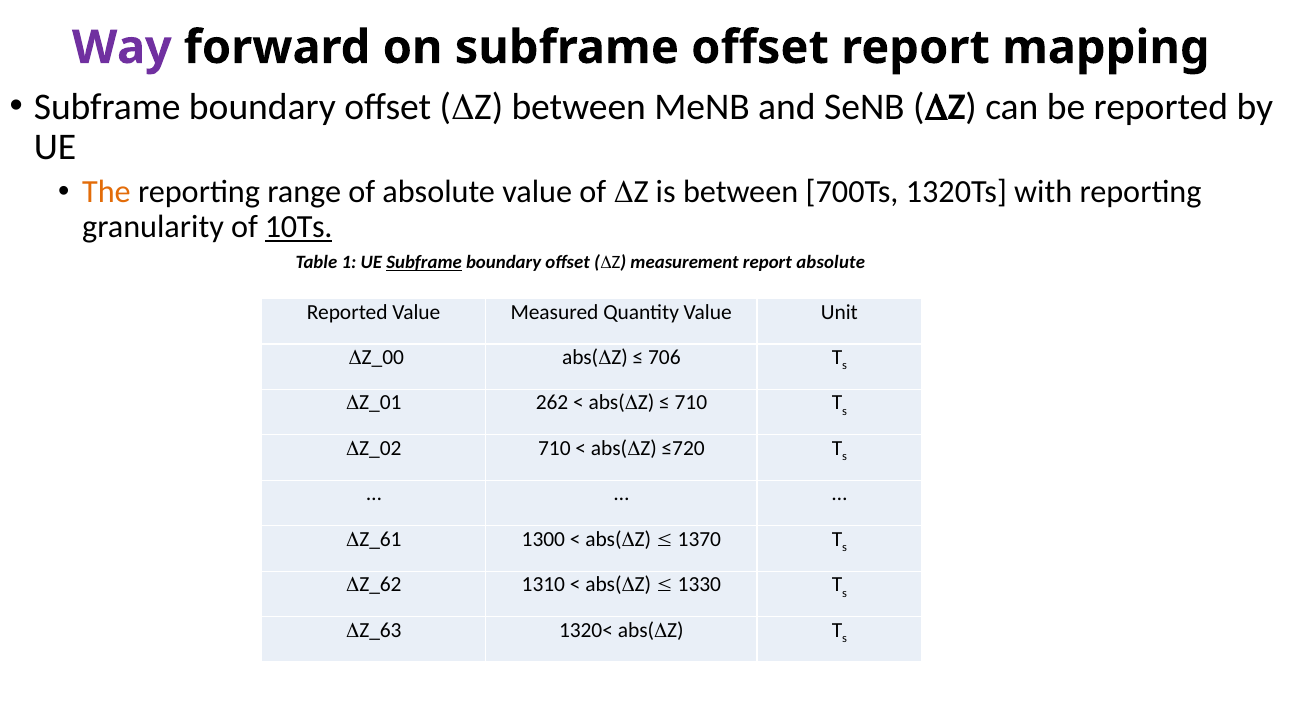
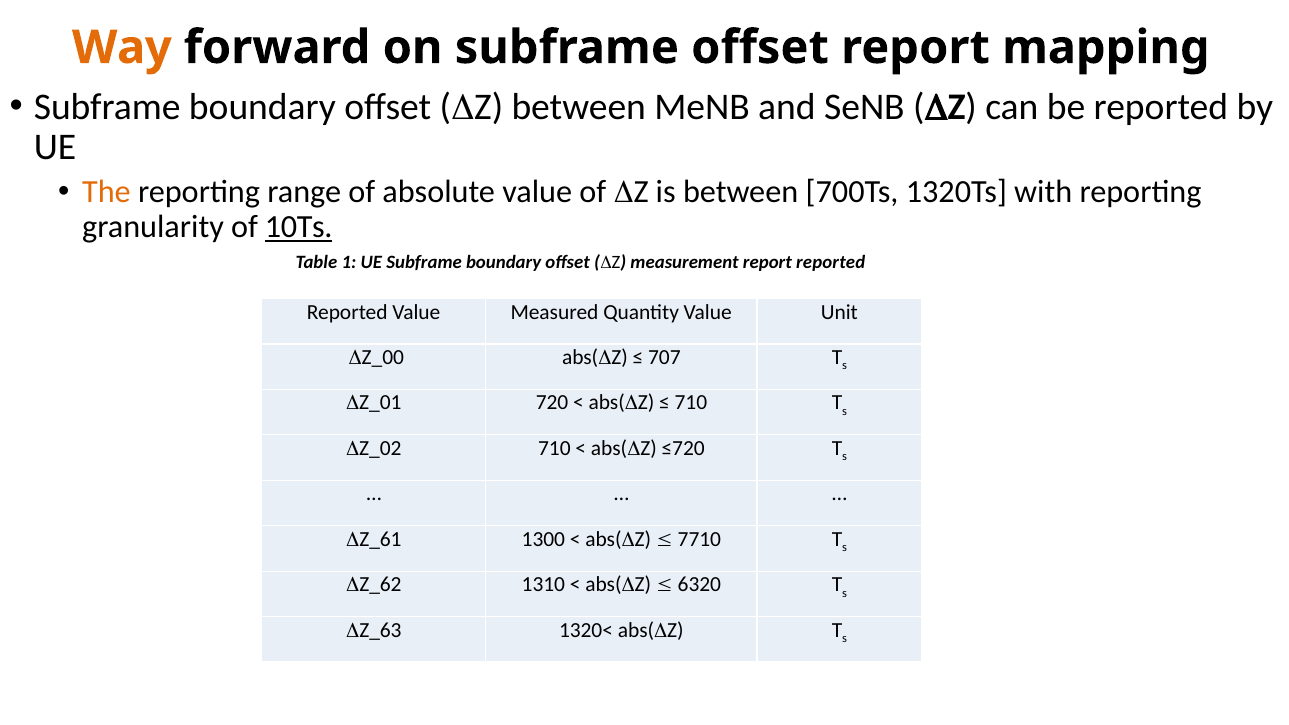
Way colour: purple -> orange
Subframe at (424, 263) underline: present -> none
report absolute: absolute -> reported
706: 706 -> 707
262: 262 -> 720
1370: 1370 -> 7710
1330: 1330 -> 6320
